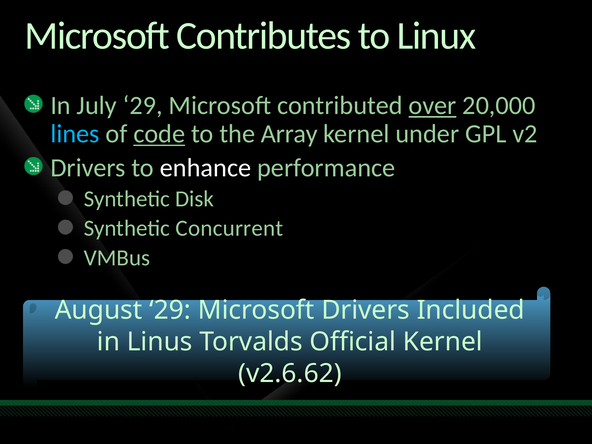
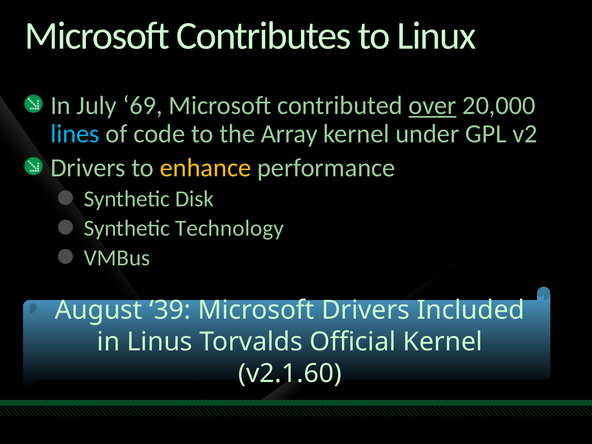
July 29: 29 -> 69
code underline: present -> none
enhance colour: white -> yellow
Concurrent: Concurrent -> Technology
August 29: 29 -> 39
v2.6.62: v2.6.62 -> v2.1.60
